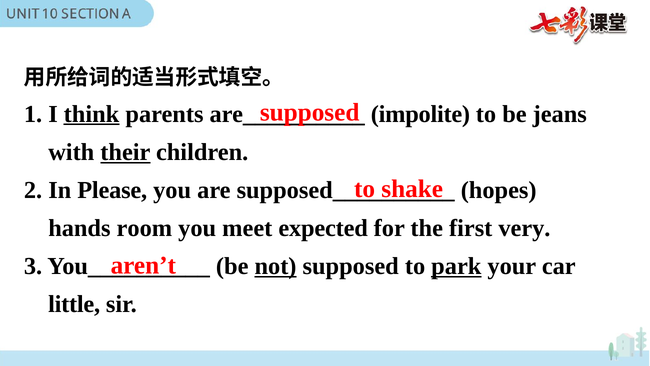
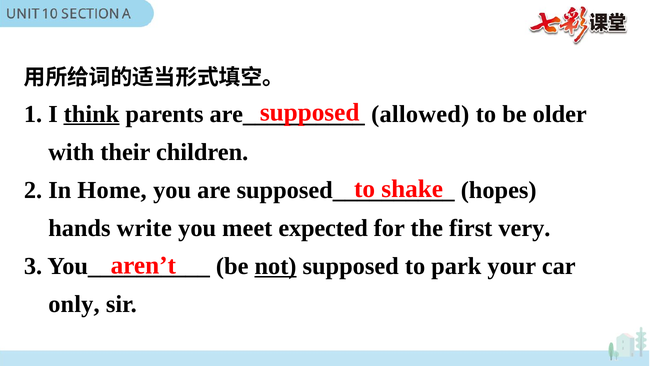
impolite: impolite -> allowed
jeans: jeans -> older
their underline: present -> none
Please: Please -> Home
room: room -> write
park underline: present -> none
little: little -> only
